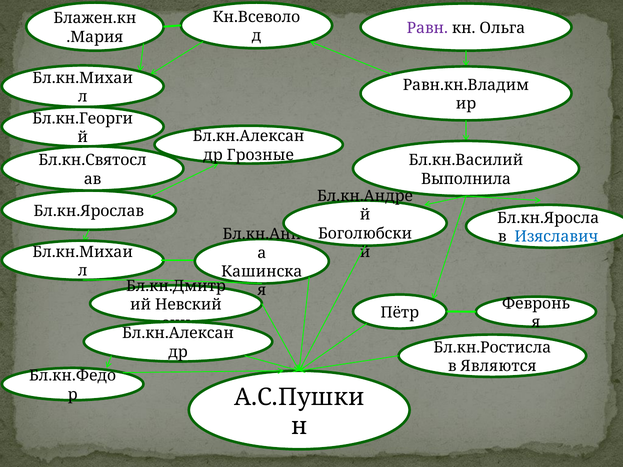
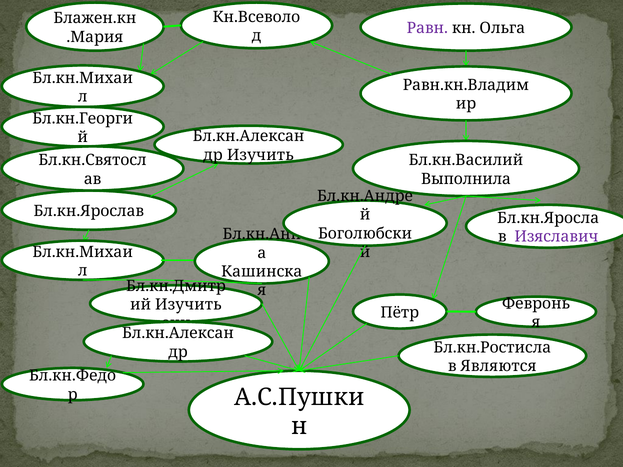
Грозные at (260, 155): Грозные -> Изучить
Изяславич colour: blue -> purple
Невский at (188, 305): Невский -> Изучить
